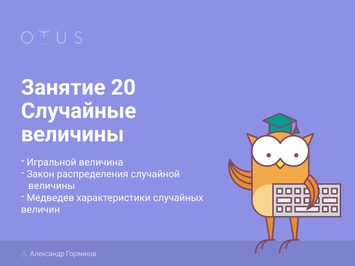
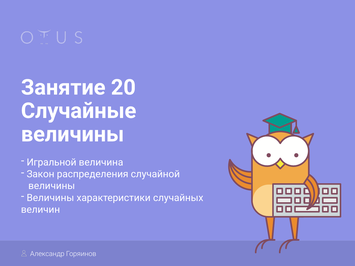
Медведев at (50, 198): Медведев -> Величины
